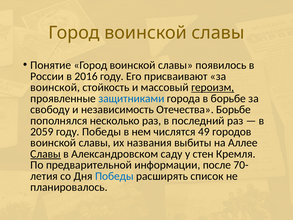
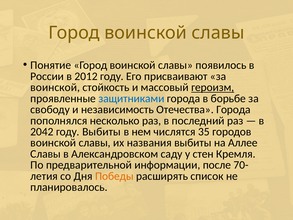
2016: 2016 -> 2012
Отечества Борьбе: Борьбе -> Города
2059: 2059 -> 2042
году Победы: Победы -> Выбиты
49: 49 -> 35
Славы at (46, 154) underline: present -> none
Победы at (114, 176) colour: blue -> orange
